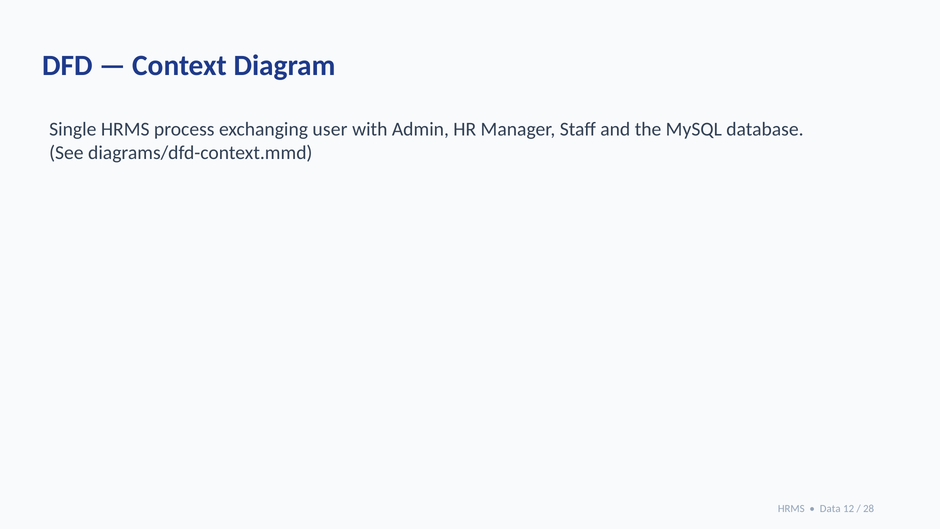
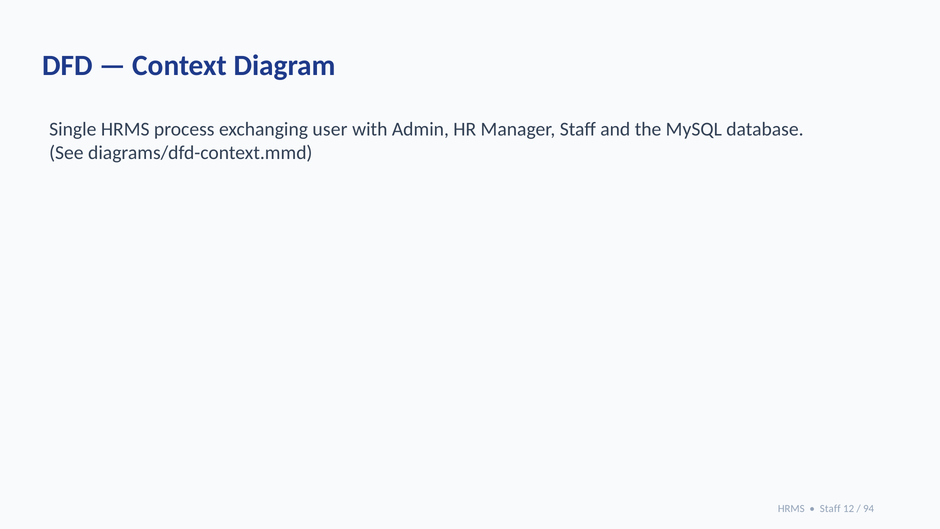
Data at (830, 508): Data -> Staff
28: 28 -> 94
